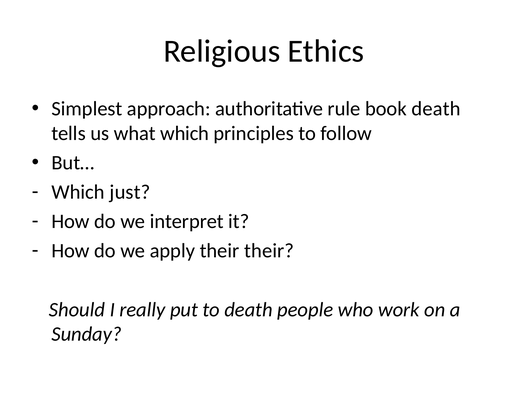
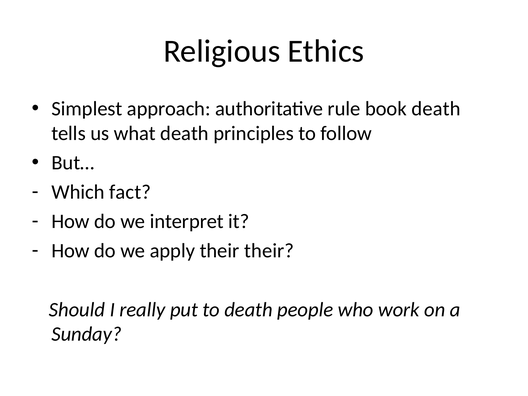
what which: which -> death
just: just -> fact
